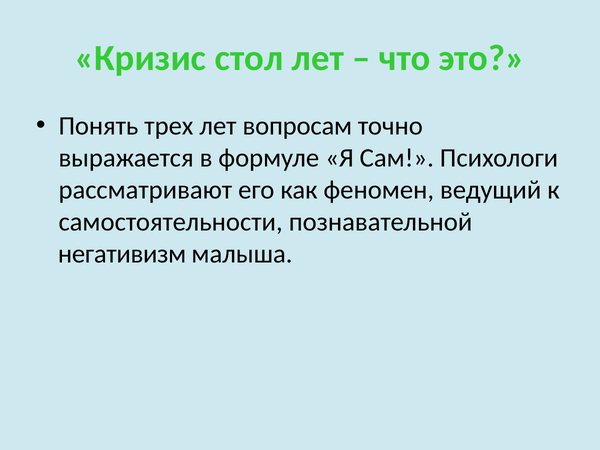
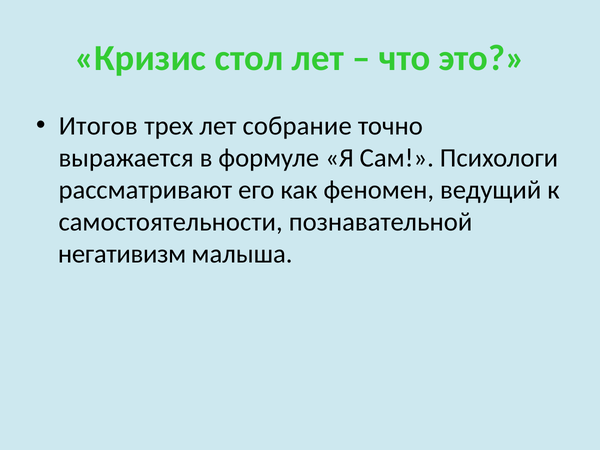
Понять: Понять -> Итогов
вопросам: вопросам -> собрание
